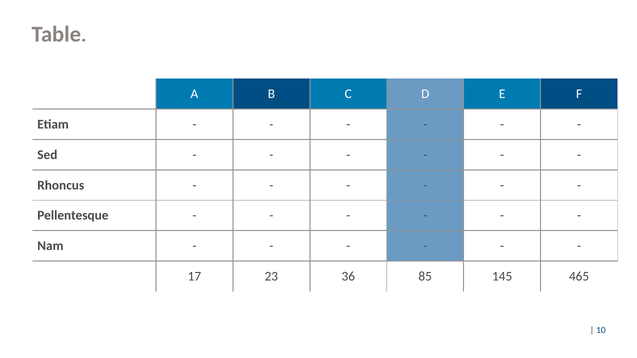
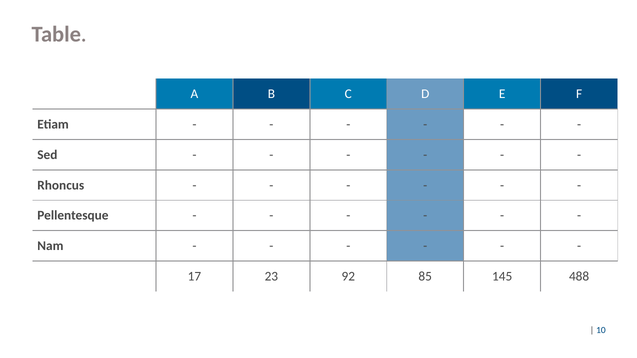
36: 36 -> 92
465: 465 -> 488
